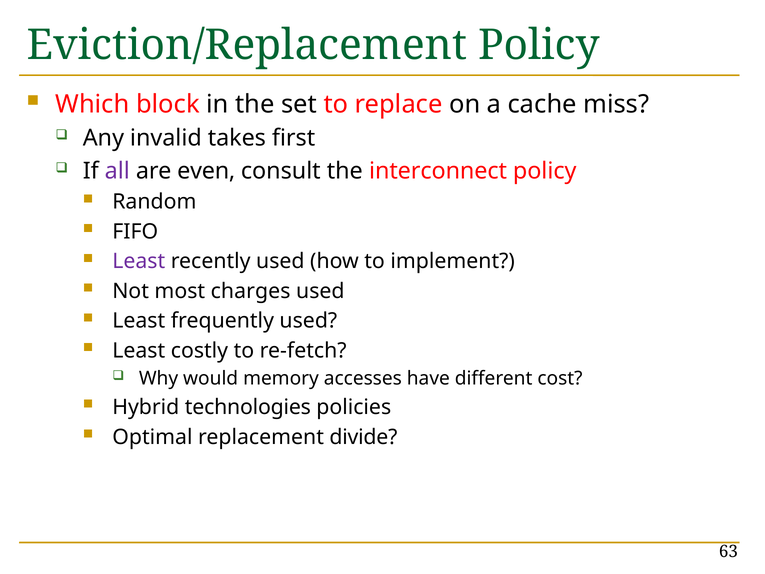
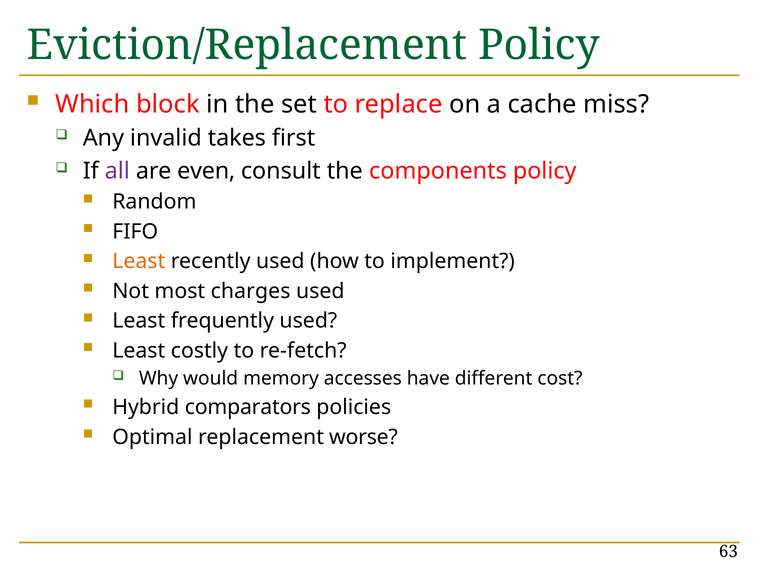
interconnect: interconnect -> components
Least at (139, 261) colour: purple -> orange
technologies: technologies -> comparators
divide: divide -> worse
